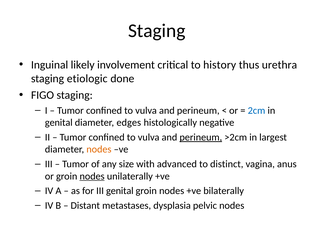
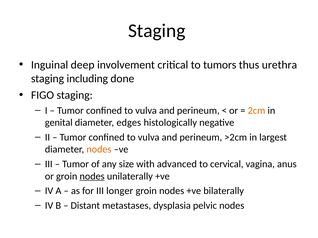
likely: likely -> deep
history: history -> tumors
etiologic: etiologic -> including
2cm colour: blue -> orange
perineum at (201, 138) underline: present -> none
distinct: distinct -> cervical
III genital: genital -> longer
